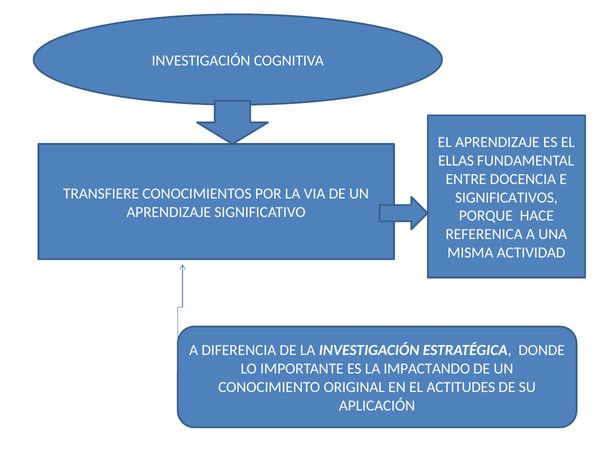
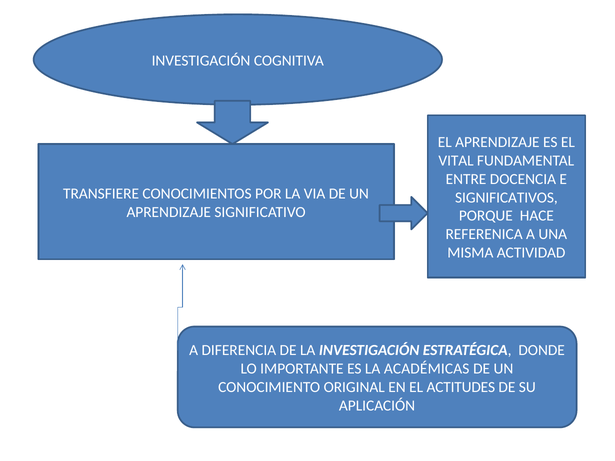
ELLAS: ELLAS -> VITAL
IMPACTANDO: IMPACTANDO -> ACADÉMICAS
